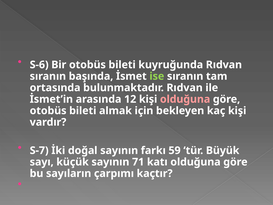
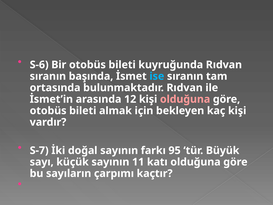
ise colour: light green -> light blue
59: 59 -> 95
71: 71 -> 11
